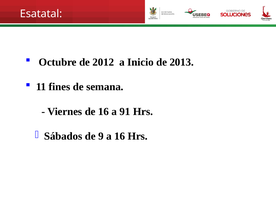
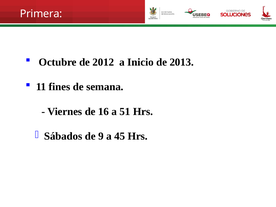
Esatatal: Esatatal -> Primera
91: 91 -> 51
a 16: 16 -> 45
